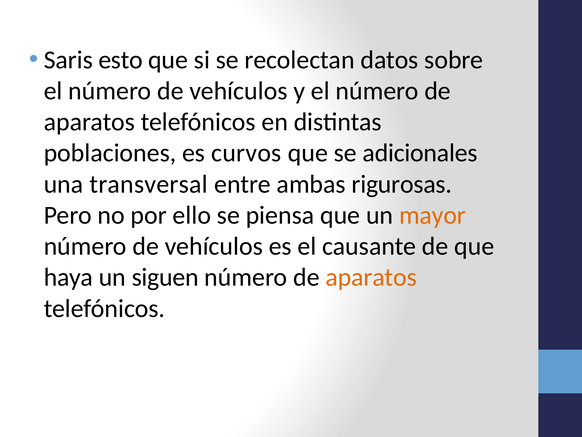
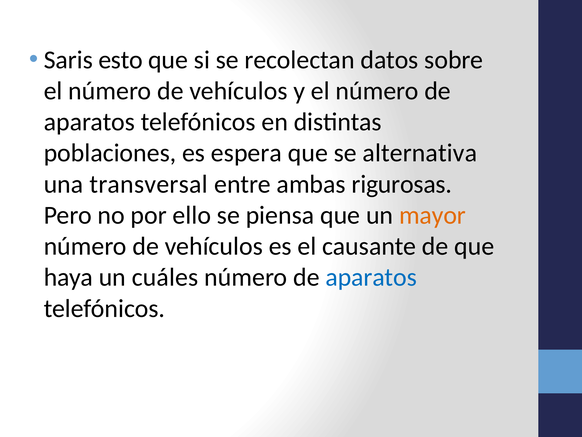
curvos: curvos -> espera
adicionales: adicionales -> alternativa
siguen: siguen -> cuáles
aparatos at (371, 277) colour: orange -> blue
